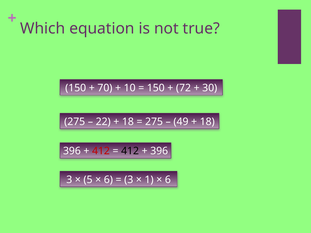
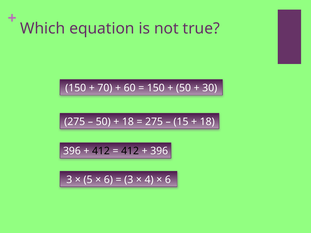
10: 10 -> 60
72 at (183, 88): 72 -> 50
22 at (103, 122): 22 -> 50
49: 49 -> 15
412 at (101, 151) colour: red -> black
1: 1 -> 4
